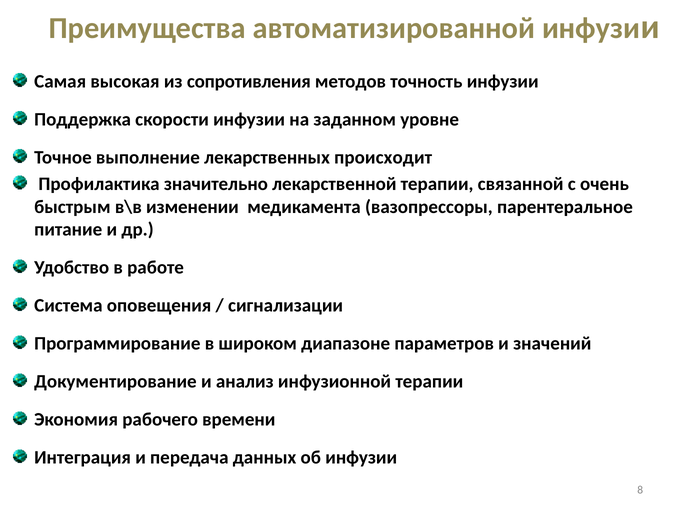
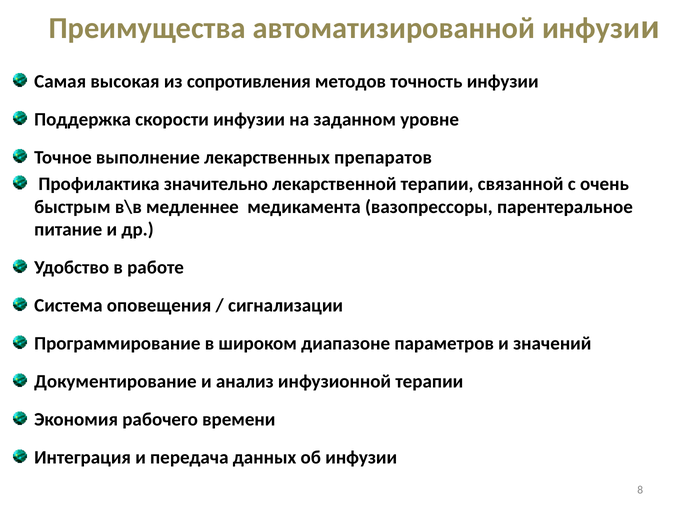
происходит: происходит -> препаратов
изменении: изменении -> медленнее
